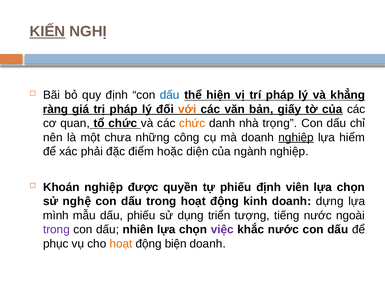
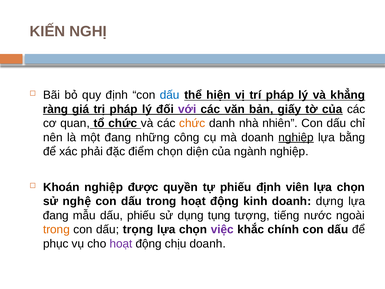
KIẾN underline: present -> none
với colour: orange -> purple
trọng: trọng -> nhiên
một chưa: chưa -> đang
hiểm: hiểm -> bằng
điểm hoặc: hoặc -> chọn
mình at (56, 215): mình -> đang
triển: triển -> tụng
trong at (56, 229) colour: purple -> orange
nhiên: nhiên -> trọng
khắc nước: nước -> chính
hoạt at (121, 243) colour: orange -> purple
biện: biện -> chịu
